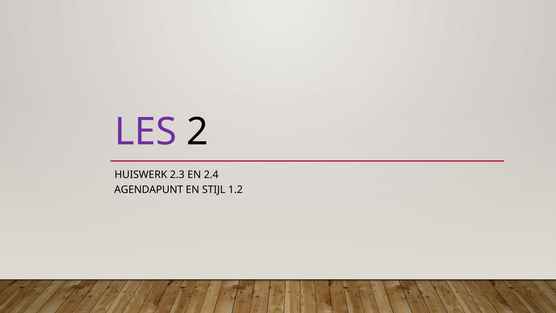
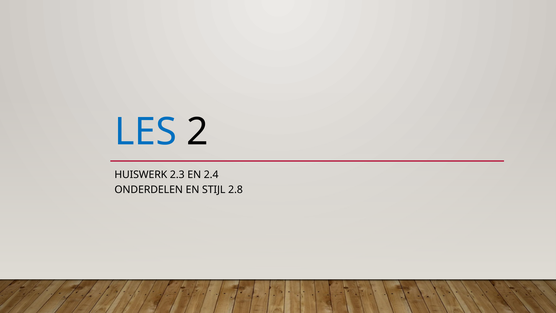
LES colour: purple -> blue
AGENDAPUNT: AGENDAPUNT -> ONDERDELEN
1.2: 1.2 -> 2.8
